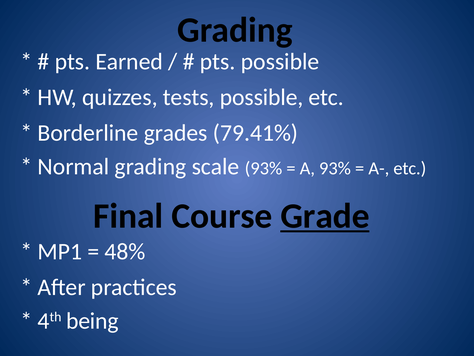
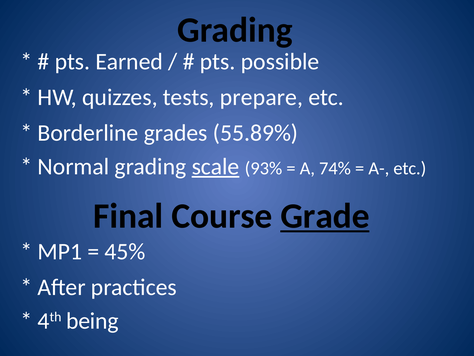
tests possible: possible -> prepare
79.41%: 79.41% -> 55.89%
scale underline: none -> present
A 93%: 93% -> 74%
48%: 48% -> 45%
